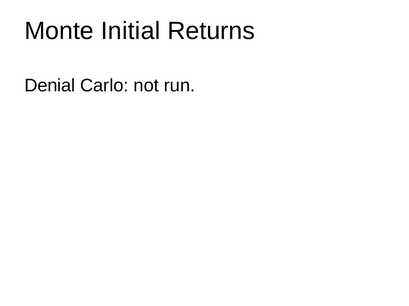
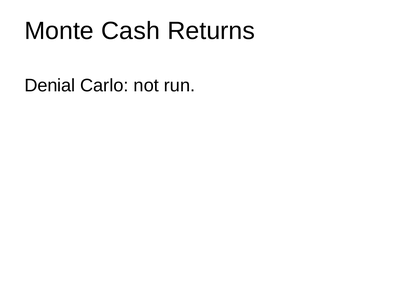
Initial: Initial -> Cash
